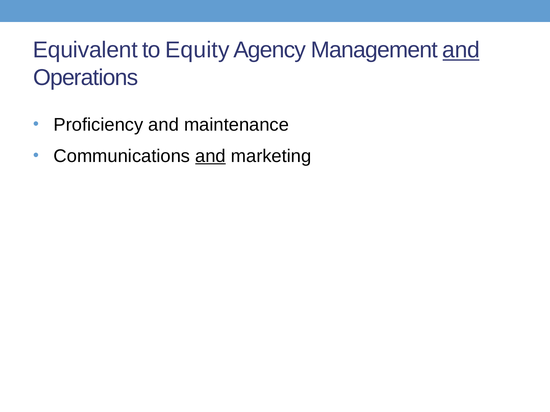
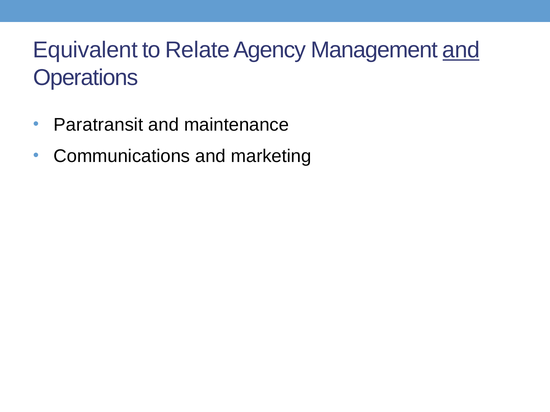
Equity: Equity -> Relate
Proficiency: Proficiency -> Paratransit
and at (211, 156) underline: present -> none
